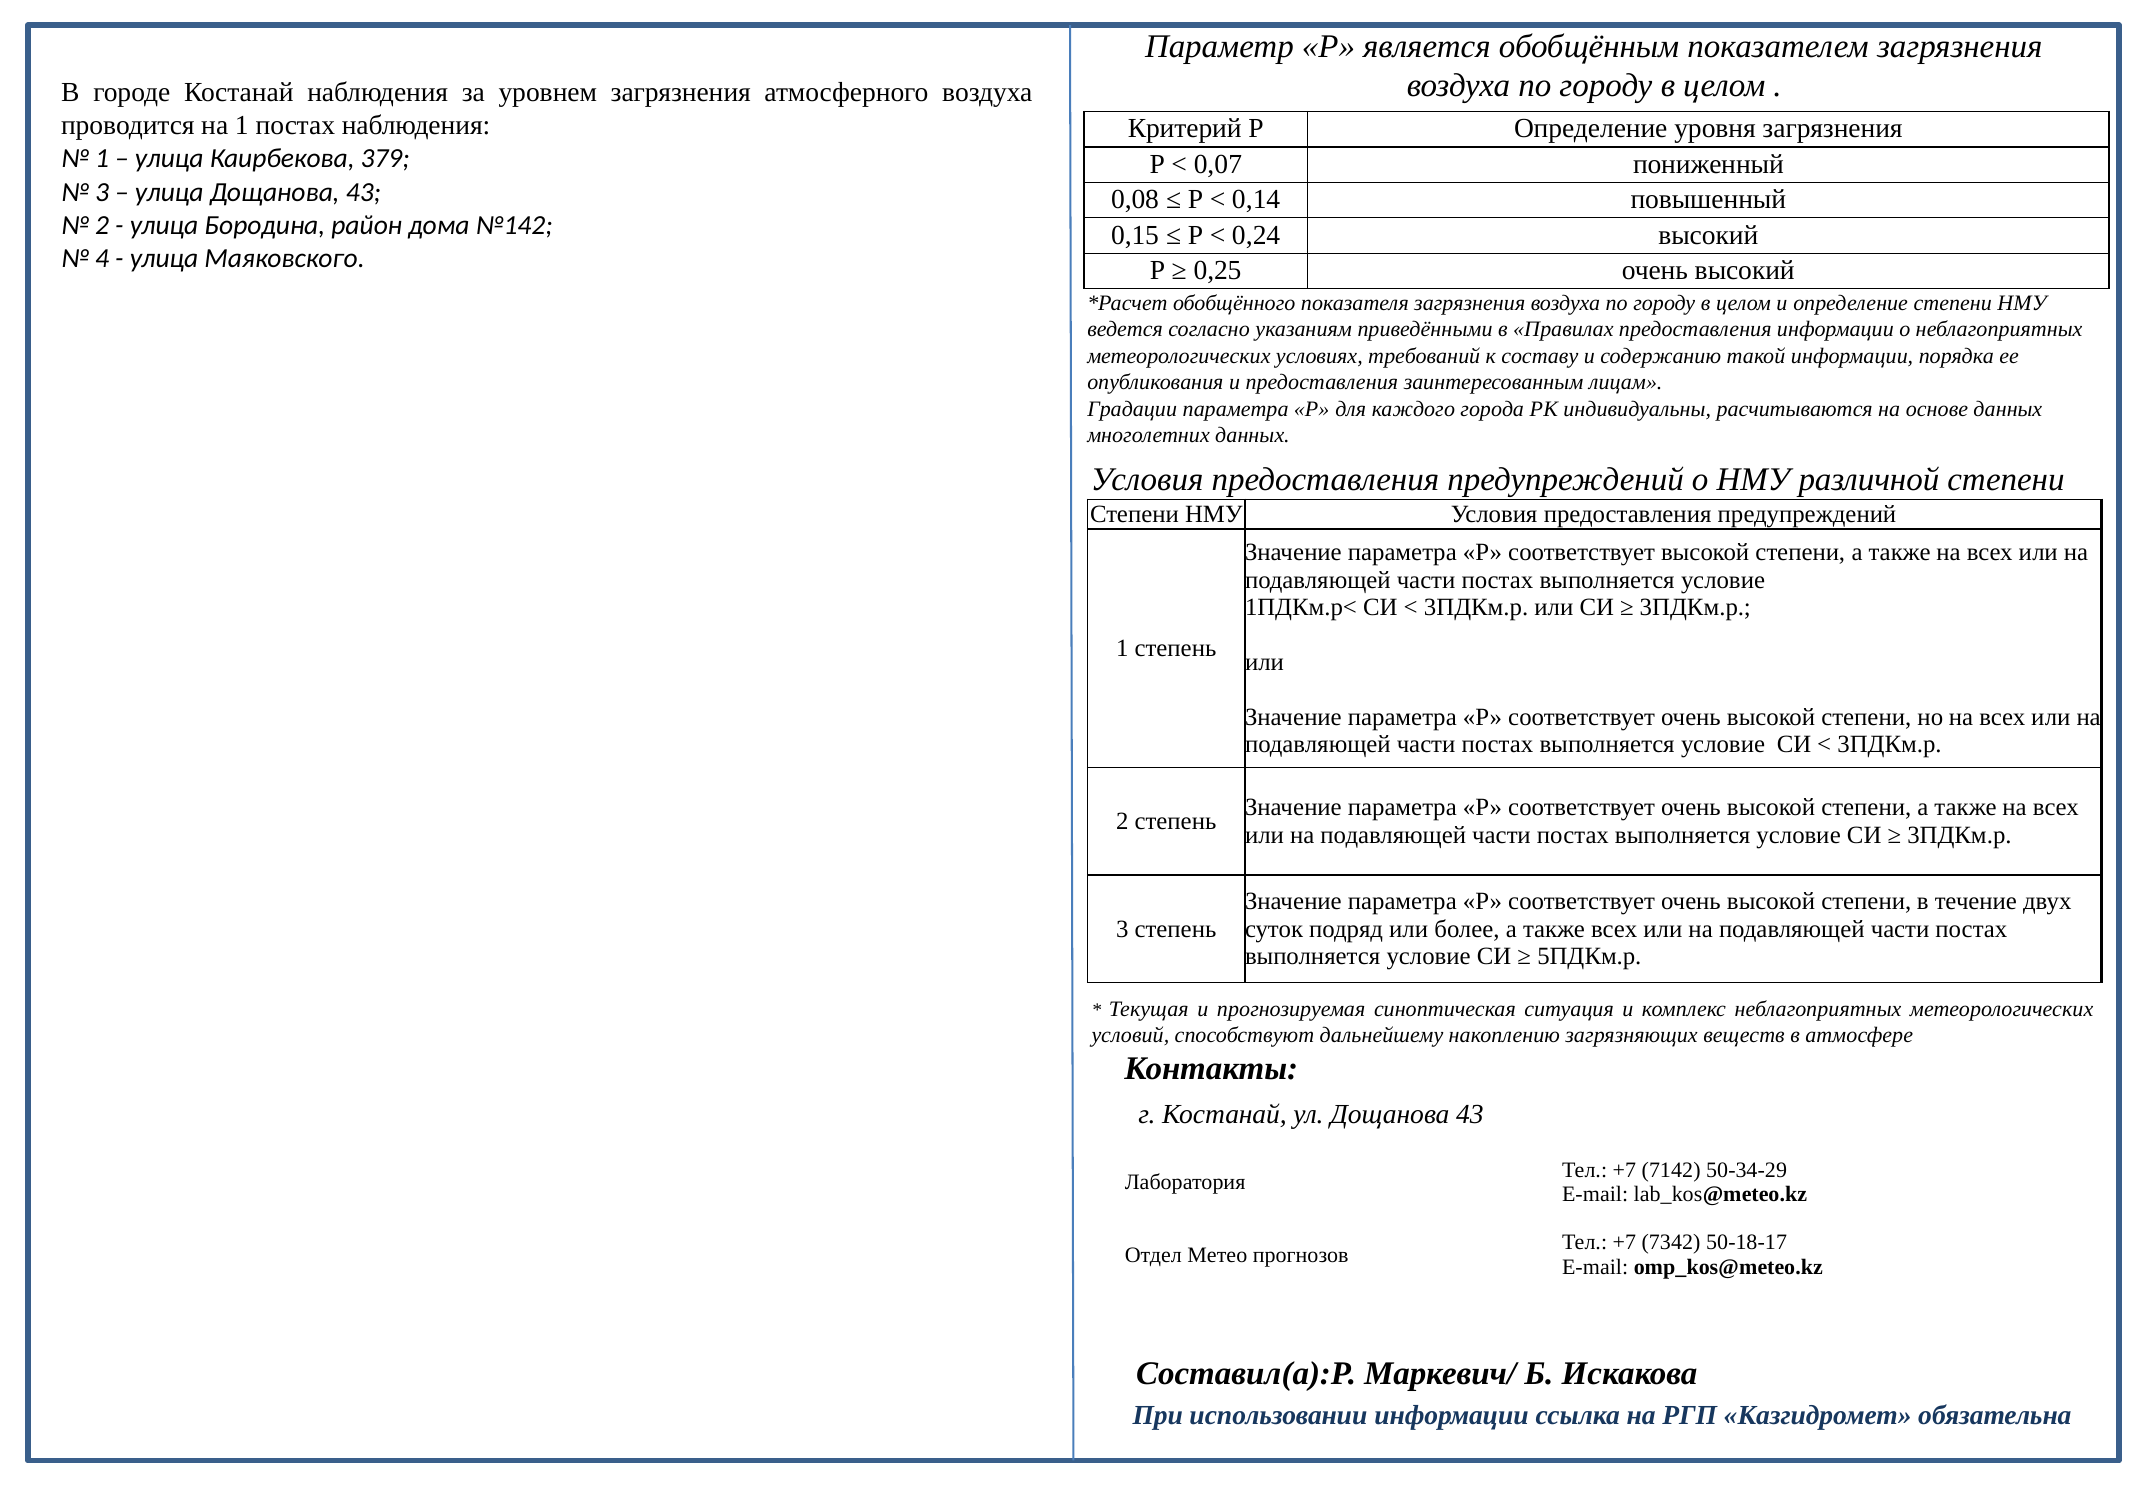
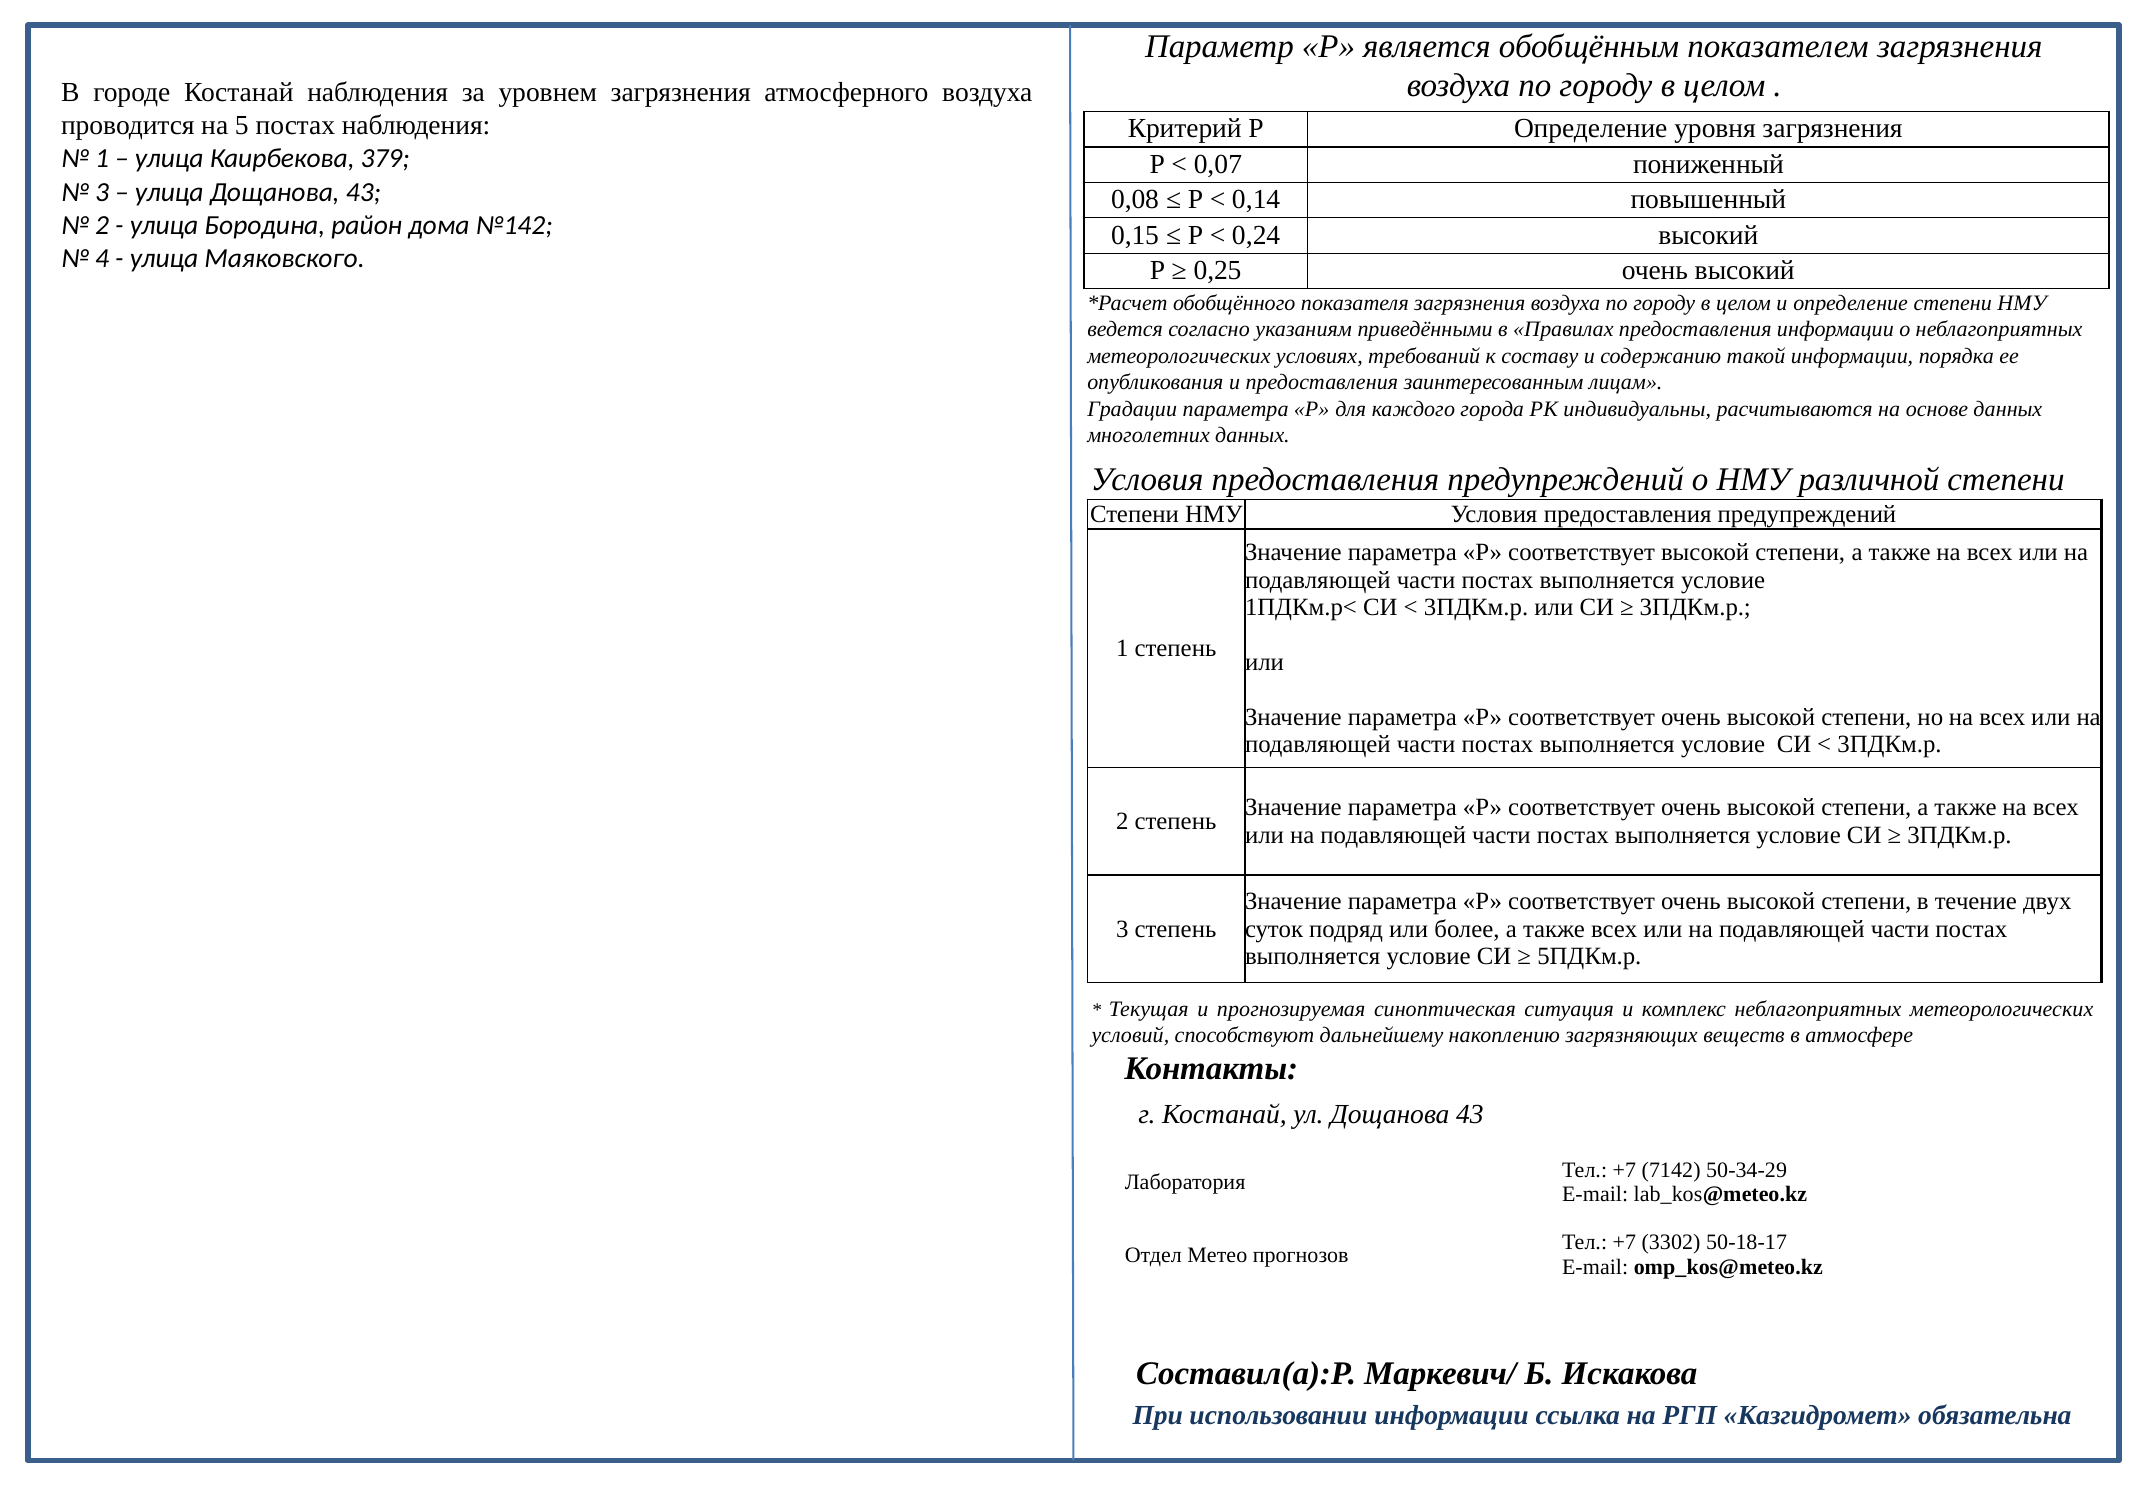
на 1: 1 -> 5
7342: 7342 -> 3302
